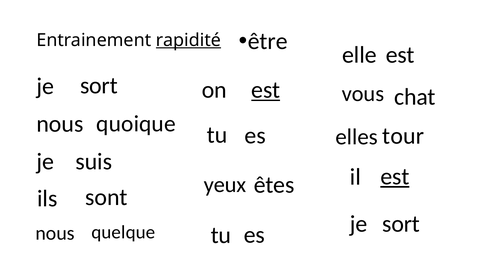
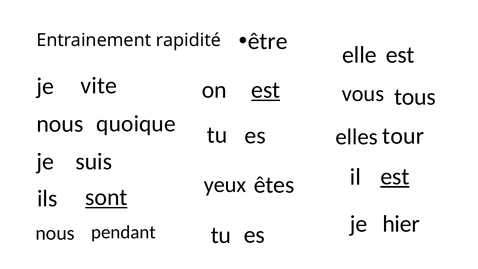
rapidité underline: present -> none
sort at (99, 85): sort -> vite
chat: chat -> tous
sont underline: none -> present
je sort: sort -> hier
quelque: quelque -> pendant
